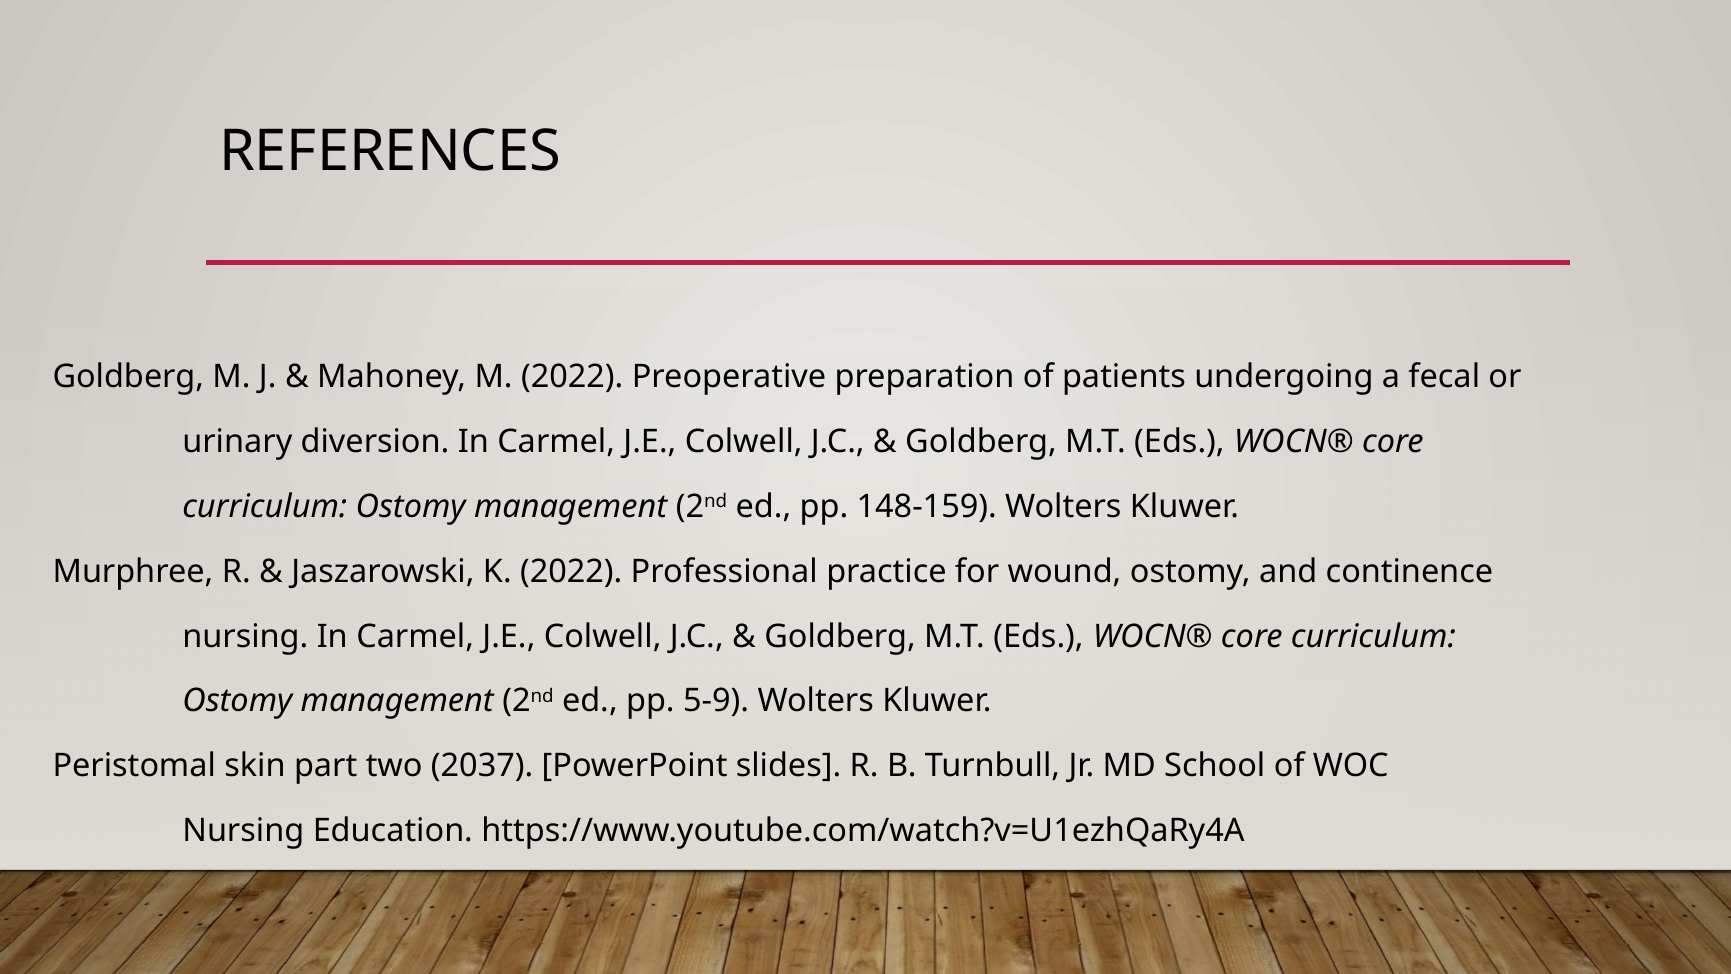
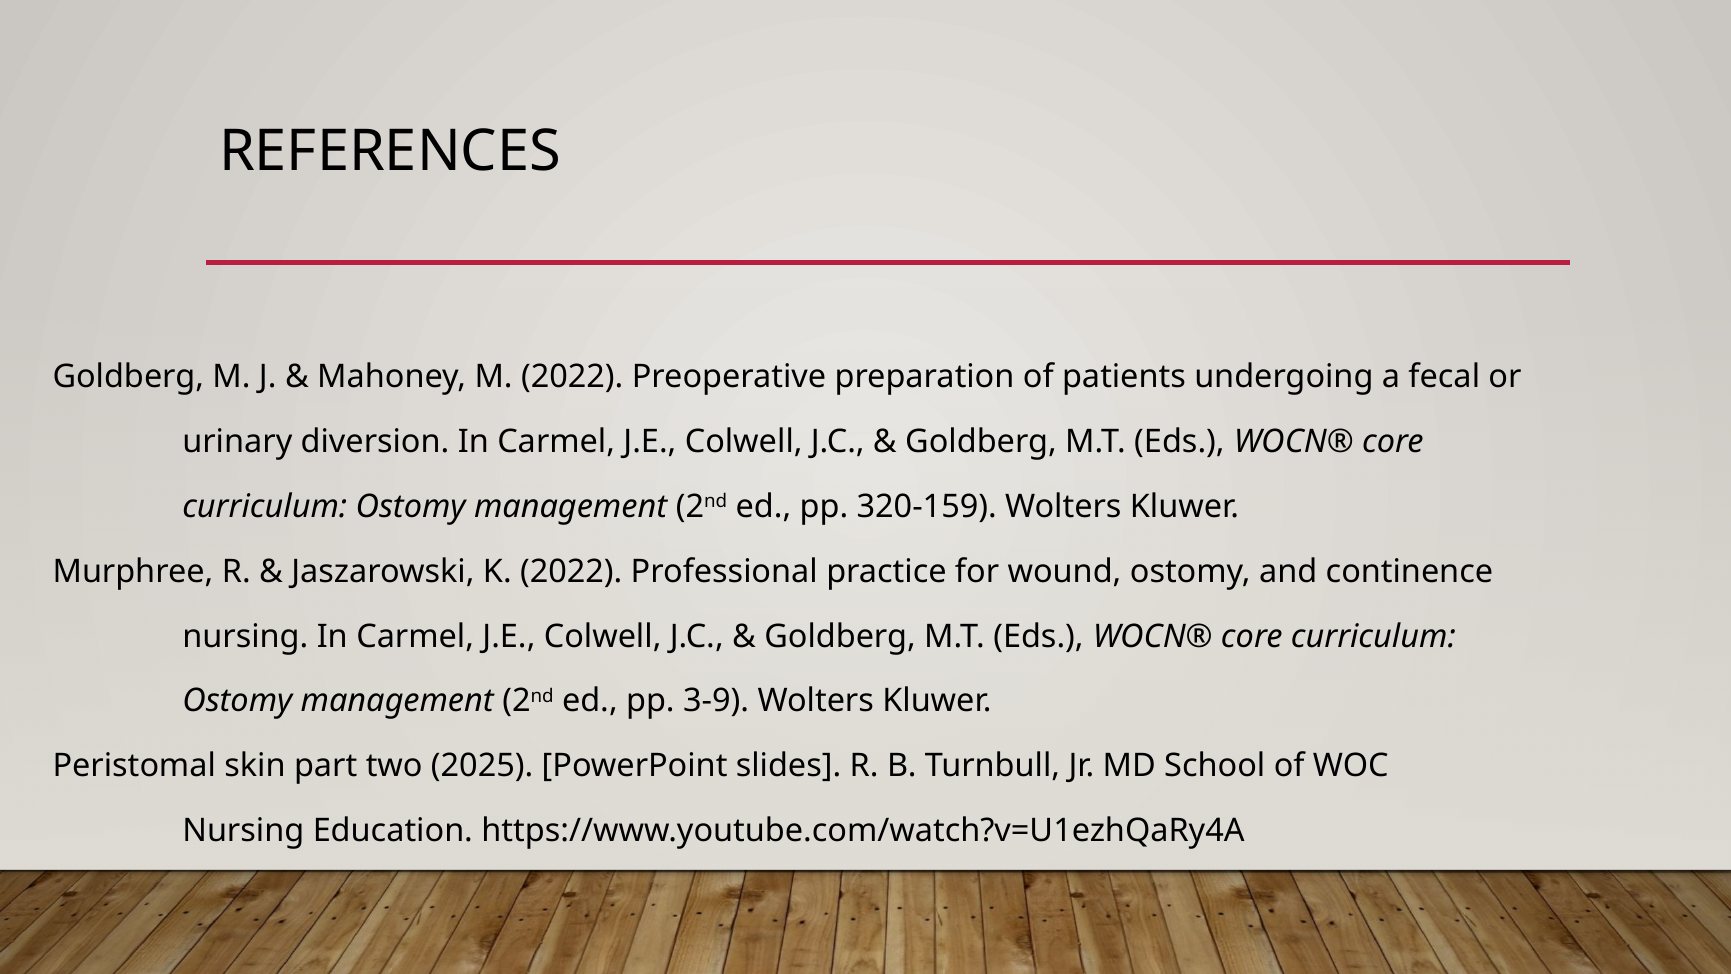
148-159: 148-159 -> 320-159
5-9: 5-9 -> 3-9
2037: 2037 -> 2025
